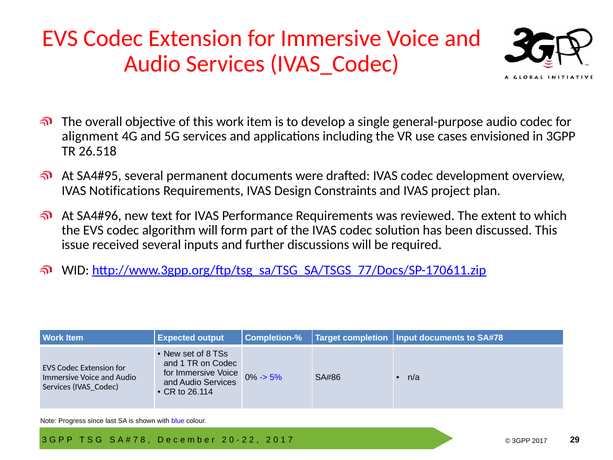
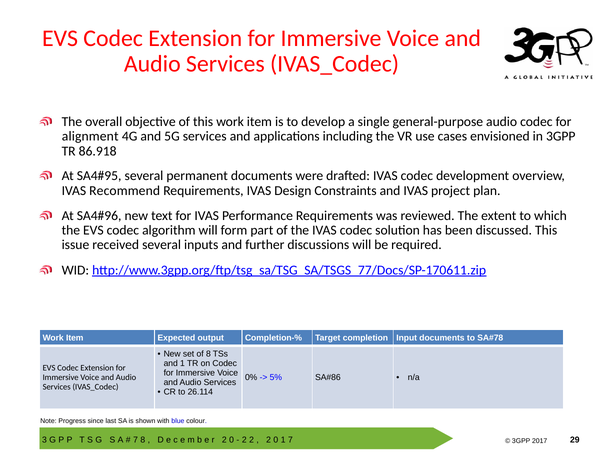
26.518: 26.518 -> 86.918
Notifications: Notifications -> Recommend
